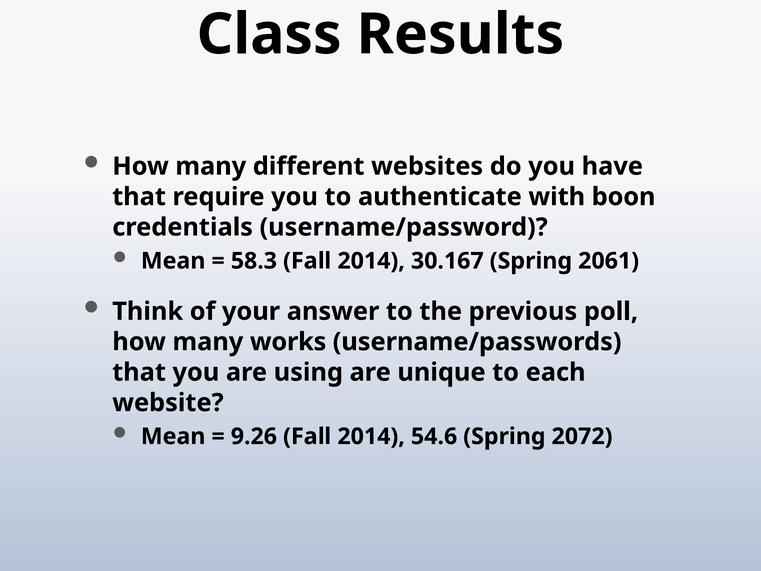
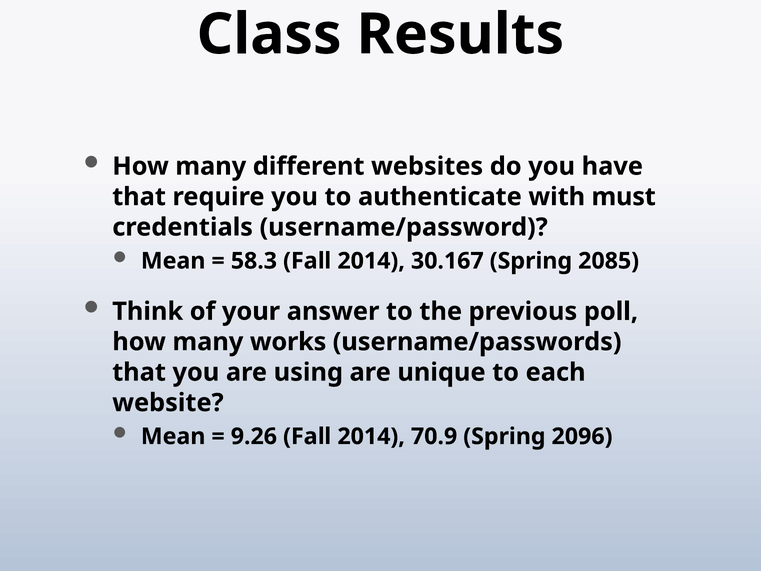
boon: boon -> must
2061: 2061 -> 2085
54.6: 54.6 -> 70.9
2072: 2072 -> 2096
